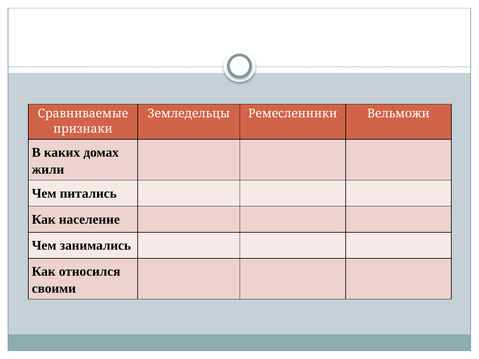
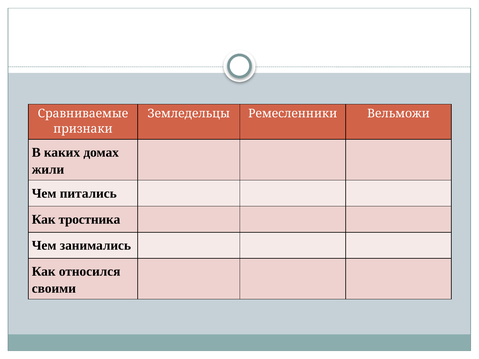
население: население -> тростника
